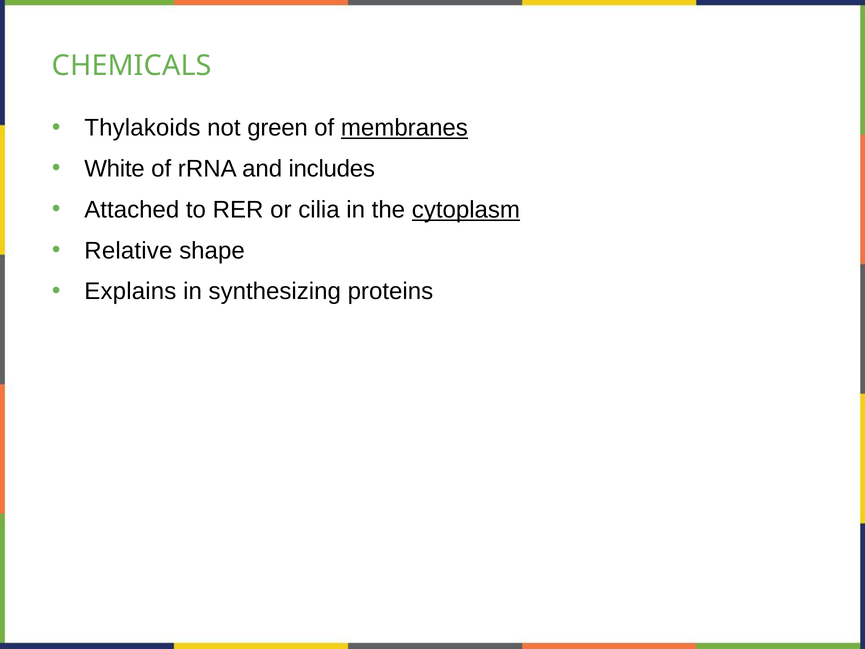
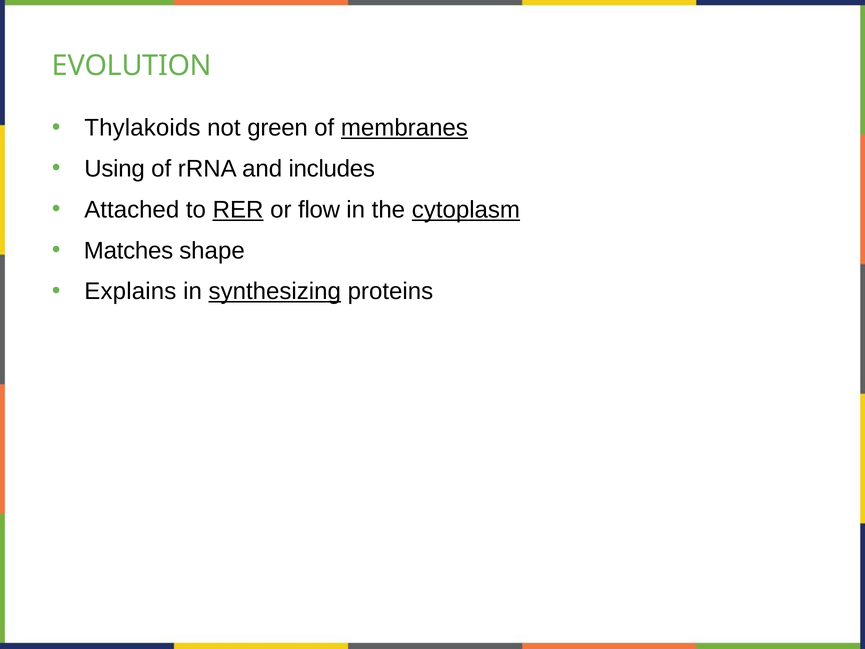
CHEMICALS: CHEMICALS -> EVOLUTION
White: White -> Using
RER underline: none -> present
cilia: cilia -> flow
Relative: Relative -> Matches
synthesizing underline: none -> present
